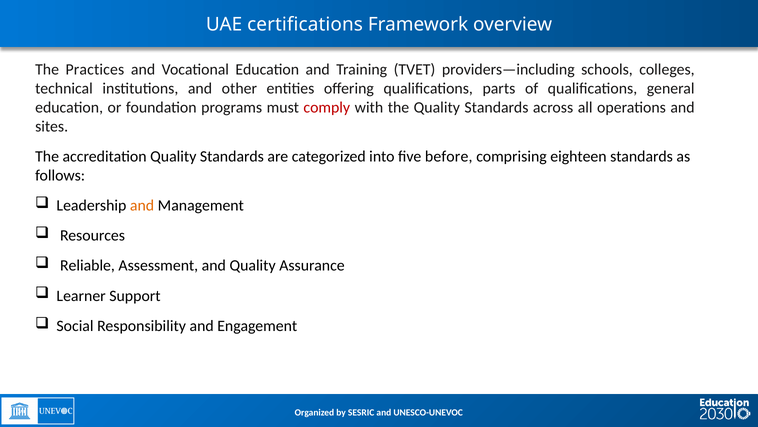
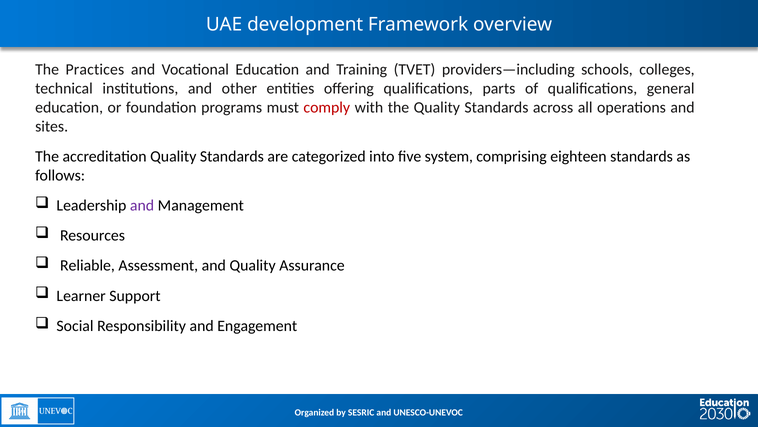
certifications: certifications -> development
before: before -> system
and at (142, 205) colour: orange -> purple
